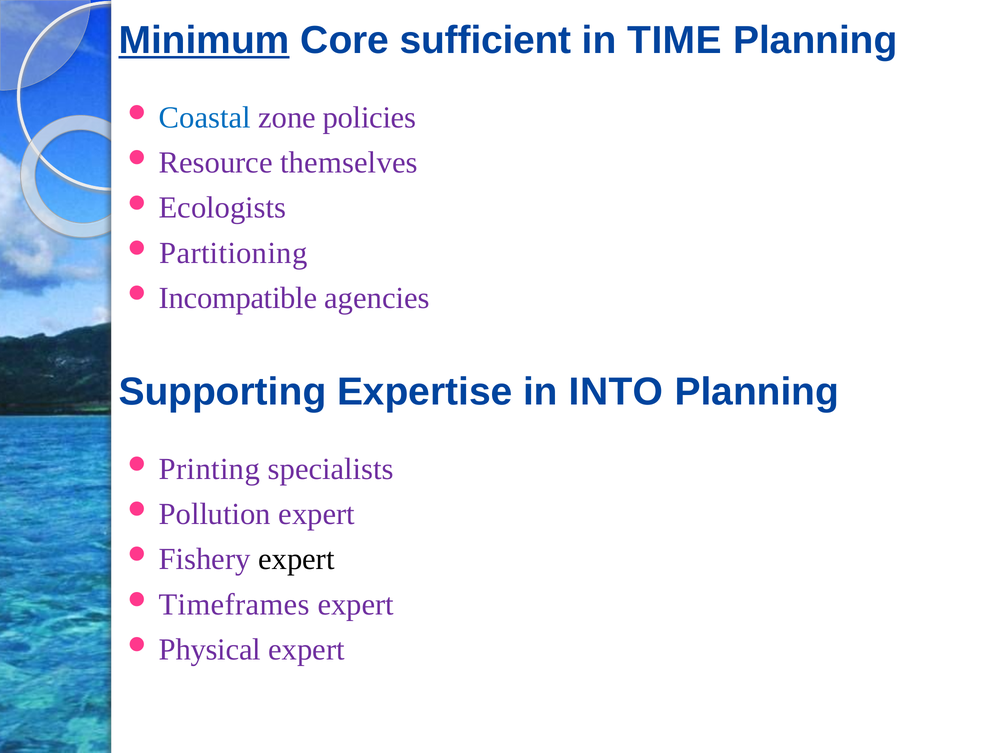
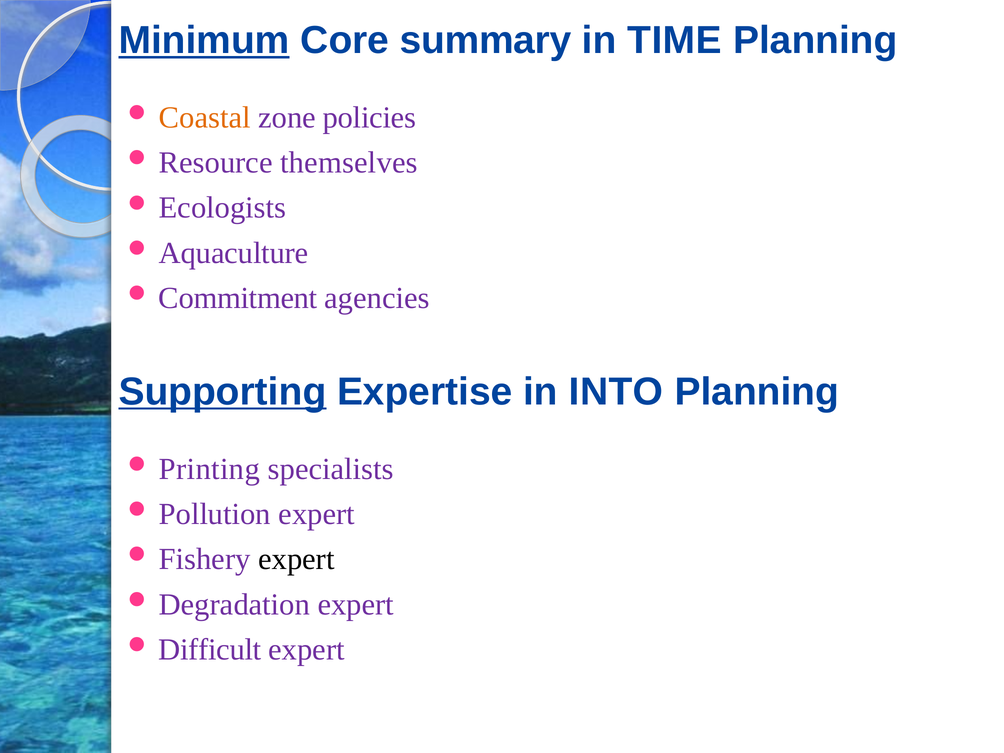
sufficient: sufficient -> summary
Coastal colour: blue -> orange
Partitioning: Partitioning -> Aquaculture
Incompatible: Incompatible -> Commitment
Supporting underline: none -> present
Timeframes: Timeframes -> Degradation
Physical: Physical -> Difficult
